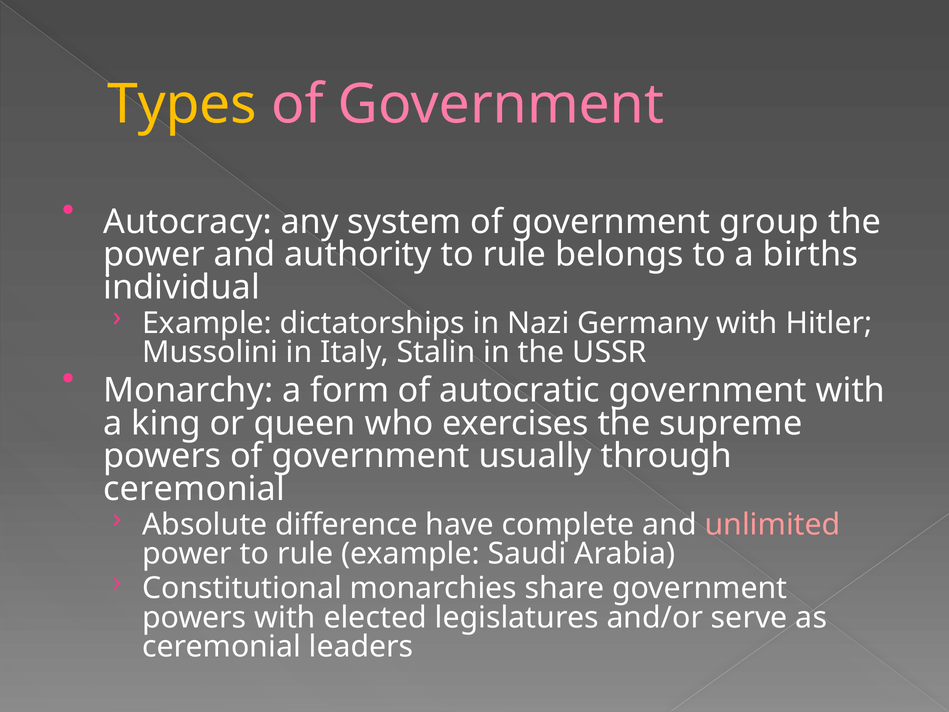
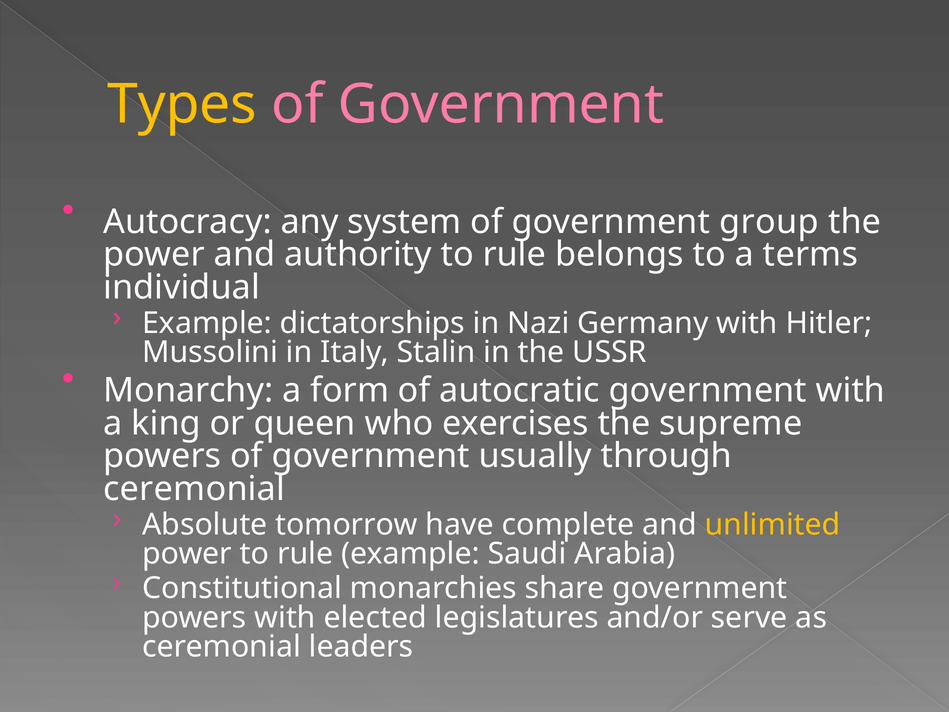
births: births -> terms
difference: difference -> tomorrow
unlimited colour: pink -> yellow
